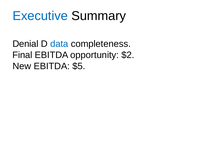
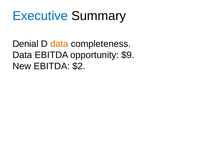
data at (59, 44) colour: blue -> orange
Final at (22, 55): Final -> Data
$2: $2 -> $9
$5: $5 -> $2
